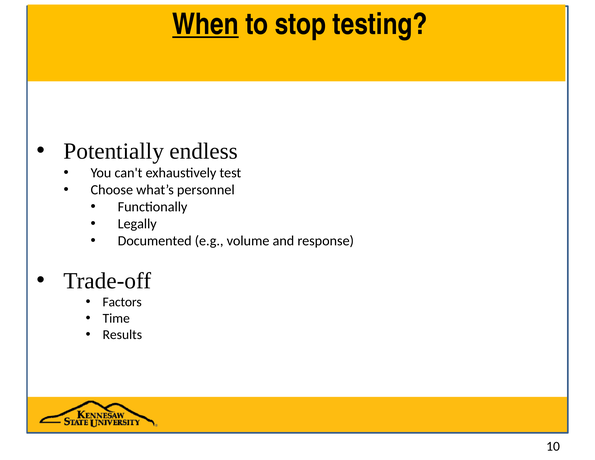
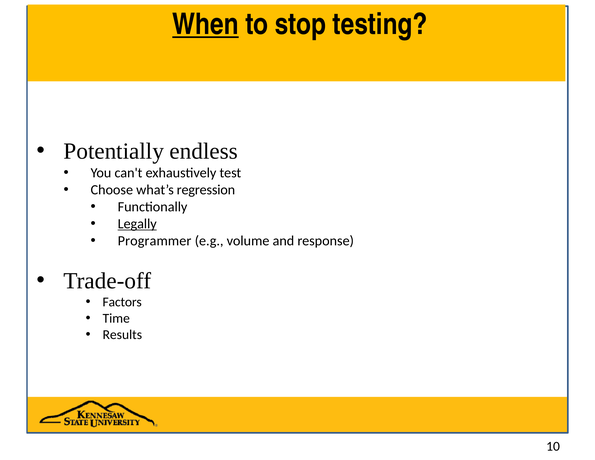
personnel: personnel -> regression
Legally underline: none -> present
Documented: Documented -> Programmer
